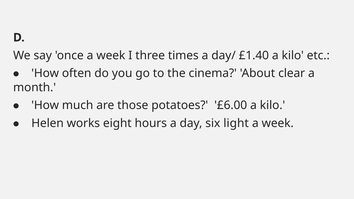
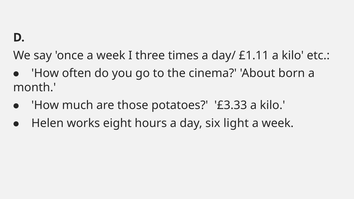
£1.40: £1.40 -> £1.11
clear: clear -> born
£6.00: £6.00 -> £3.33
